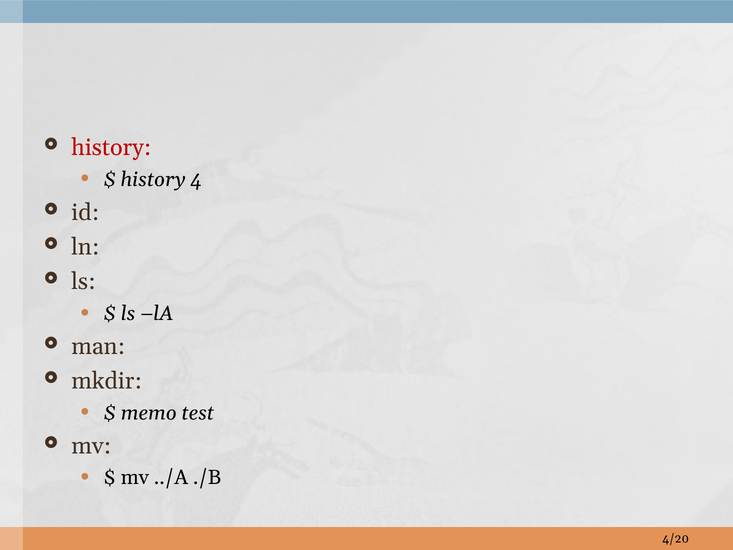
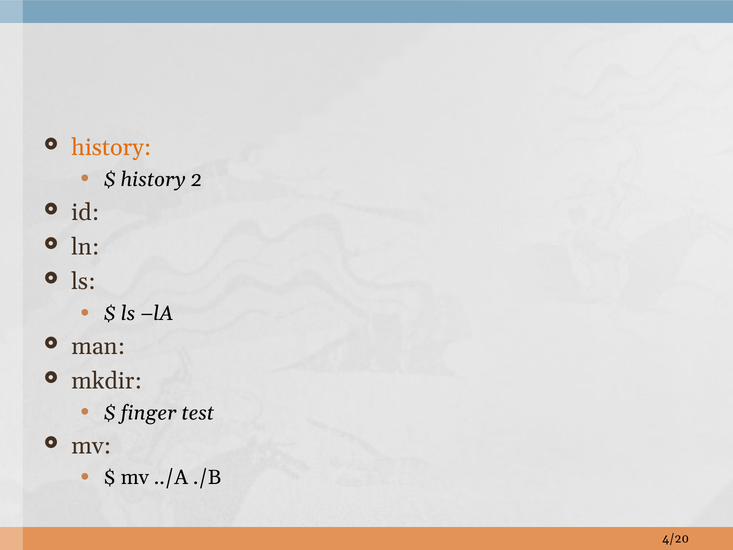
history at (111, 148) colour: red -> orange
4: 4 -> 2
memo: memo -> finger
